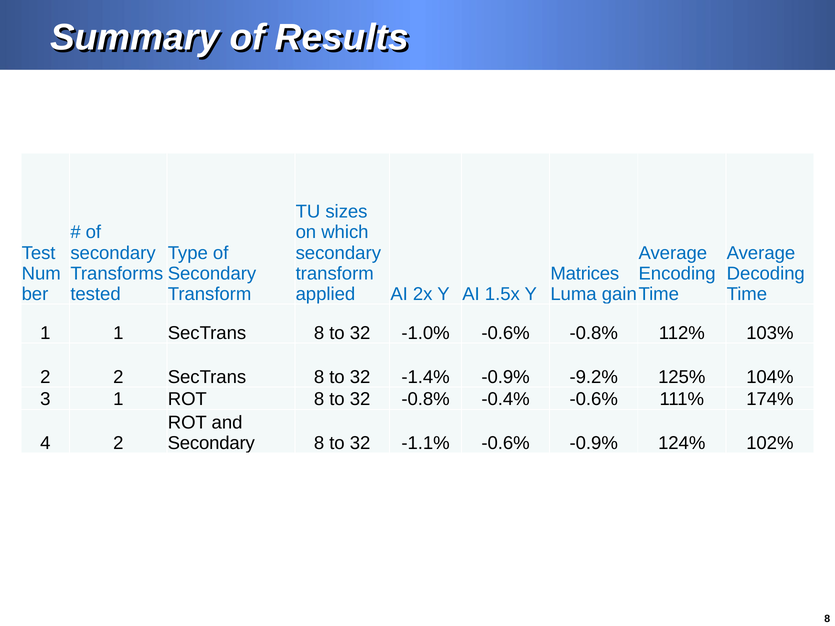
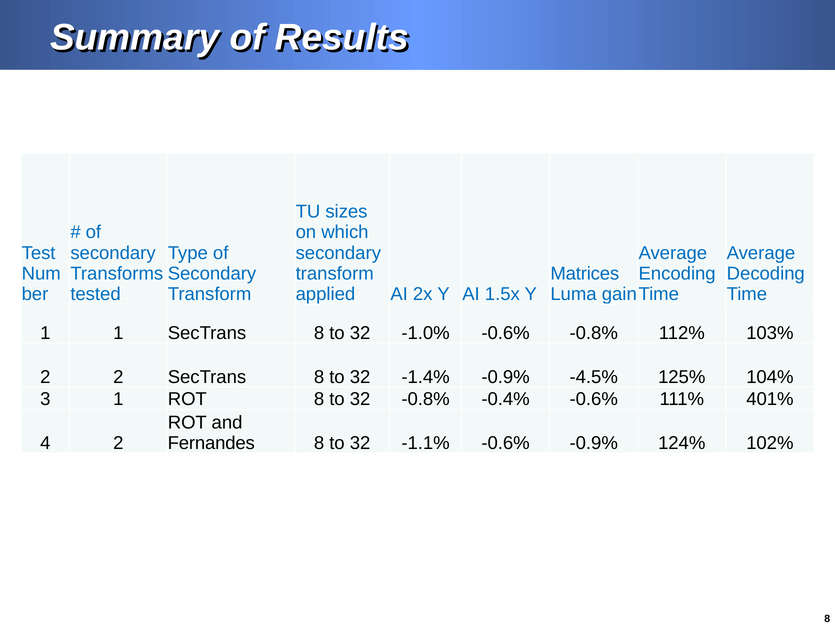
-9.2%: -9.2% -> -4.5%
174%: 174% -> 401%
Secondary at (211, 443): Secondary -> Fernandes
